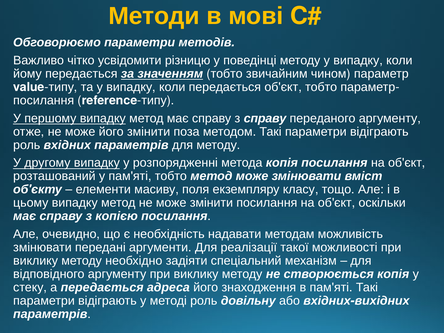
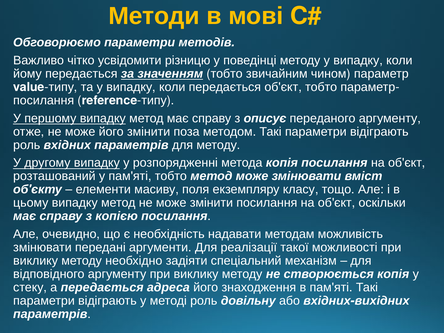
з справу: справу -> описує
